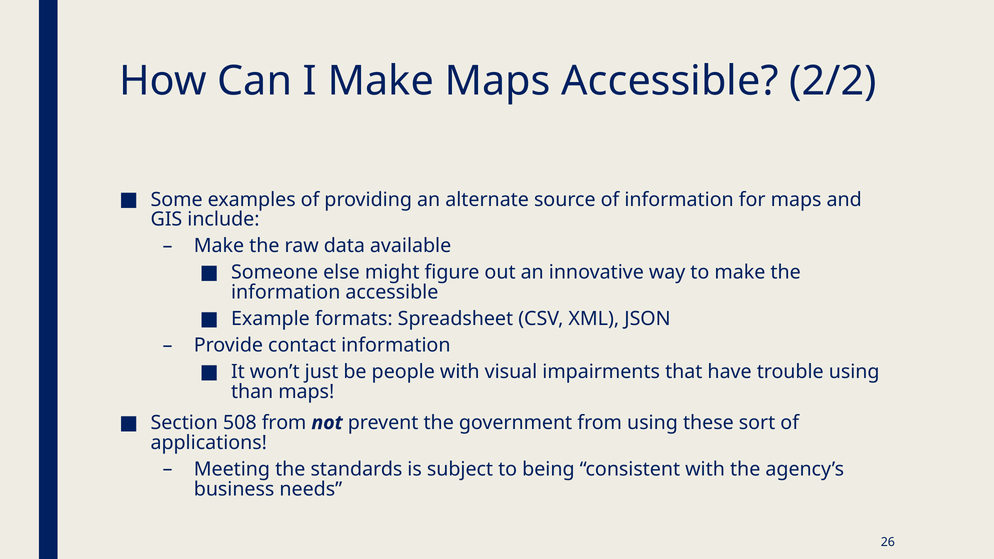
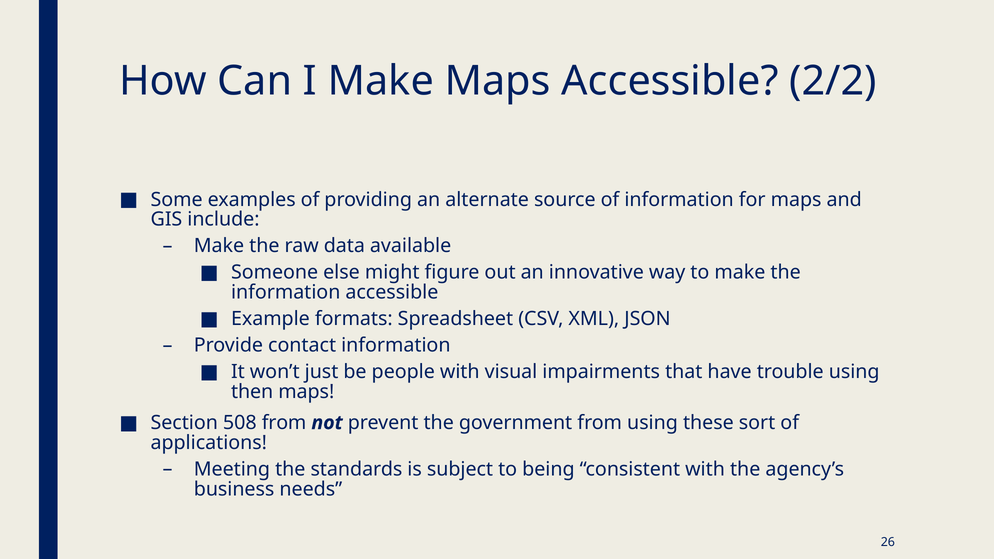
than: than -> then
